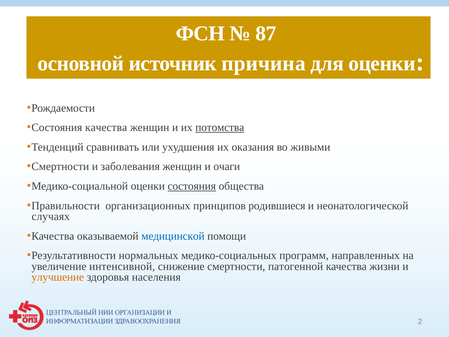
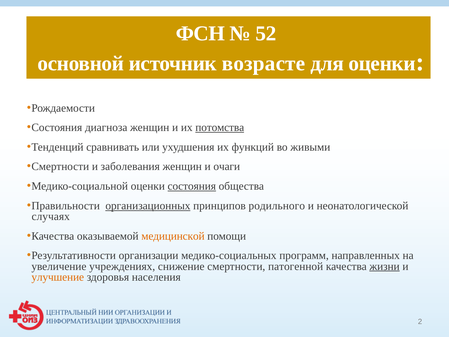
87: 87 -> 52
причина: причина -> возрасте
Состояния качества: качества -> диагноза
оказания: оказания -> функций
организационных underline: none -> present
родившиеся: родившиеся -> родильного
медицинской colour: blue -> orange
нормальных: нормальных -> организации
интенсивной: интенсивной -> учреждениях
жизни underline: none -> present
